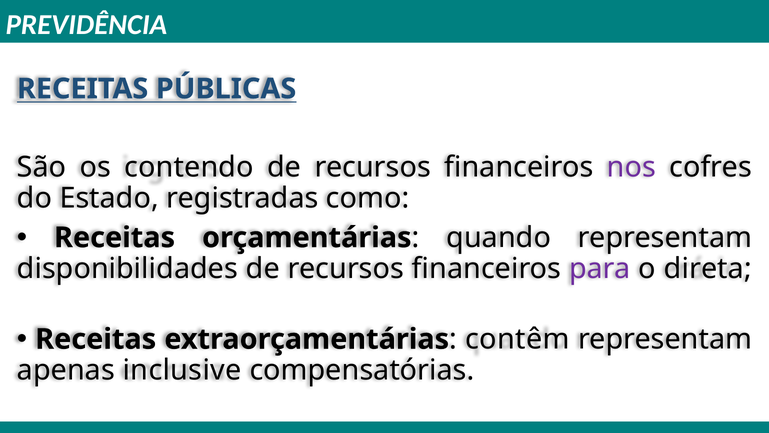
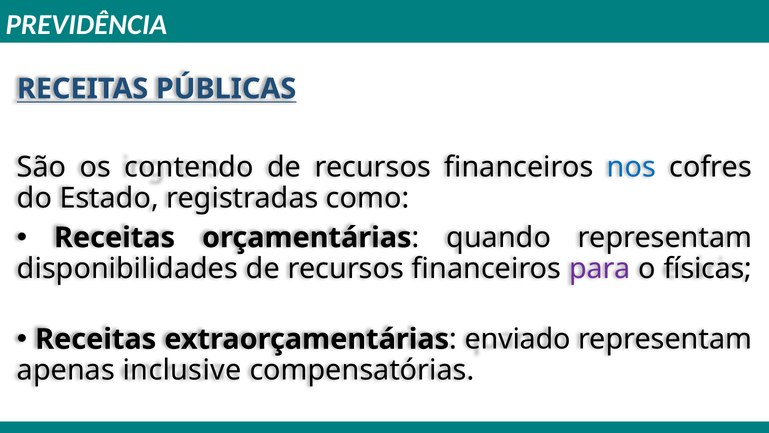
nos colour: purple -> blue
direta: direta -> físicas
contêm: contêm -> enviado
